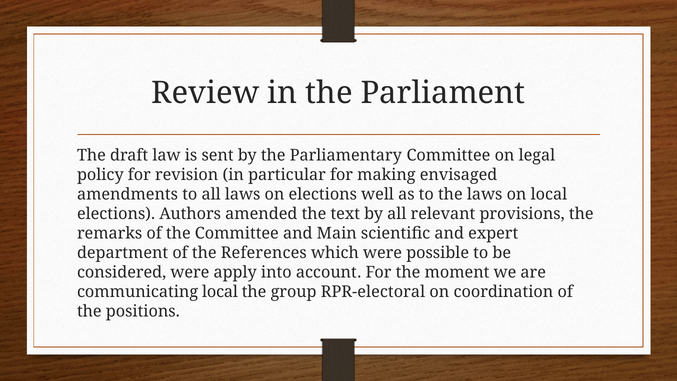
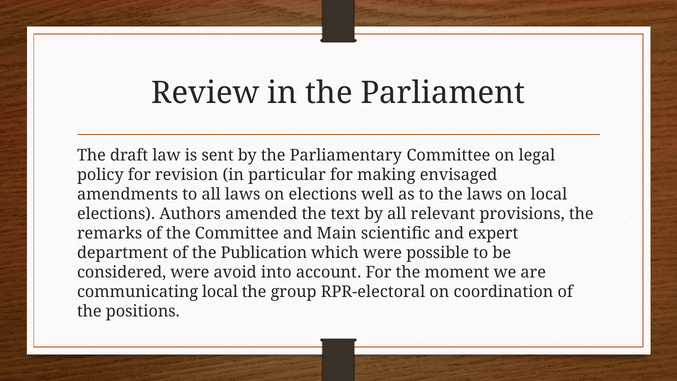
References: References -> Publication
apply: apply -> avoid
